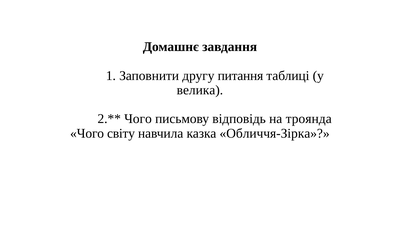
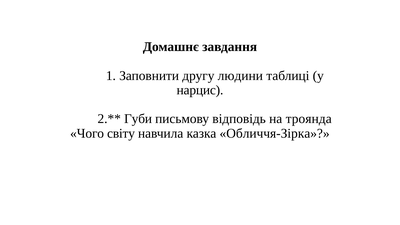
питання: питання -> людини
велика: велика -> нарцис
Чого at (138, 119): Чого -> Губи
